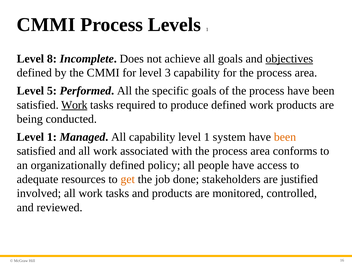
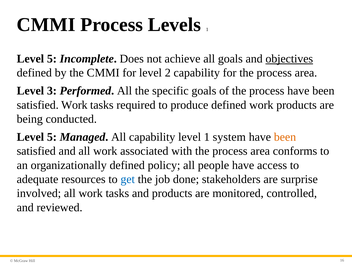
8 at (52, 59): 8 -> 5
3: 3 -> 2
5: 5 -> 3
Work at (74, 105) underline: present -> none
1 at (52, 137): 1 -> 5
get colour: orange -> blue
justified: justified -> surprise
